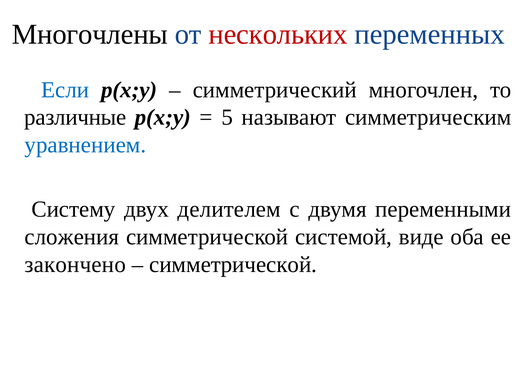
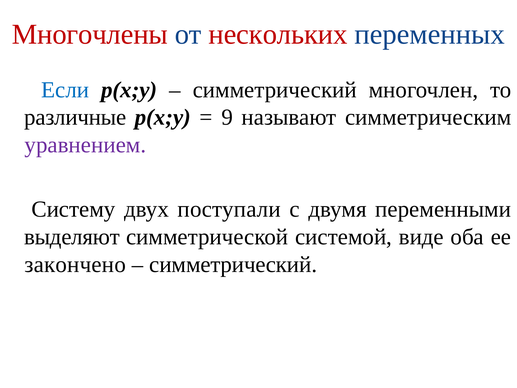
Многочлены colour: black -> red
5: 5 -> 9
уравнением colour: blue -> purple
делителем: делителем -> поступали
сложения: сложения -> выделяют
симметрической at (233, 264): симметрической -> симметрический
